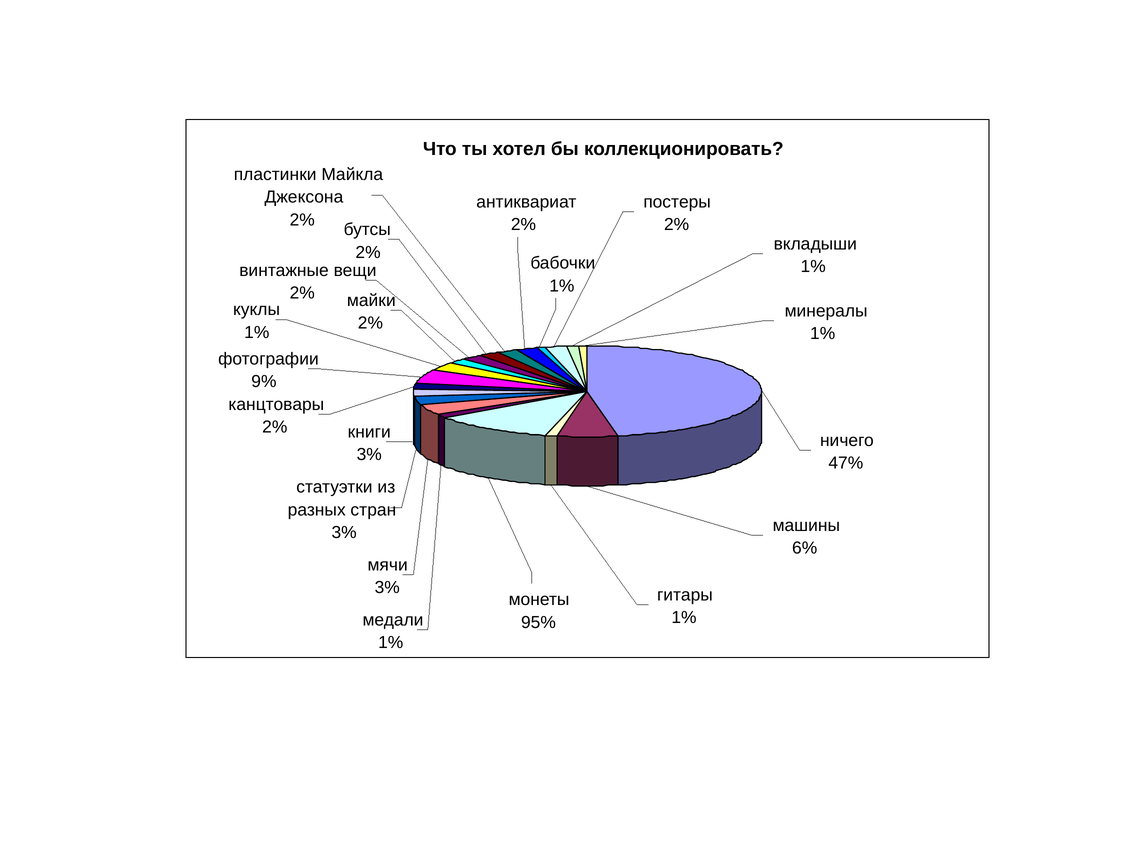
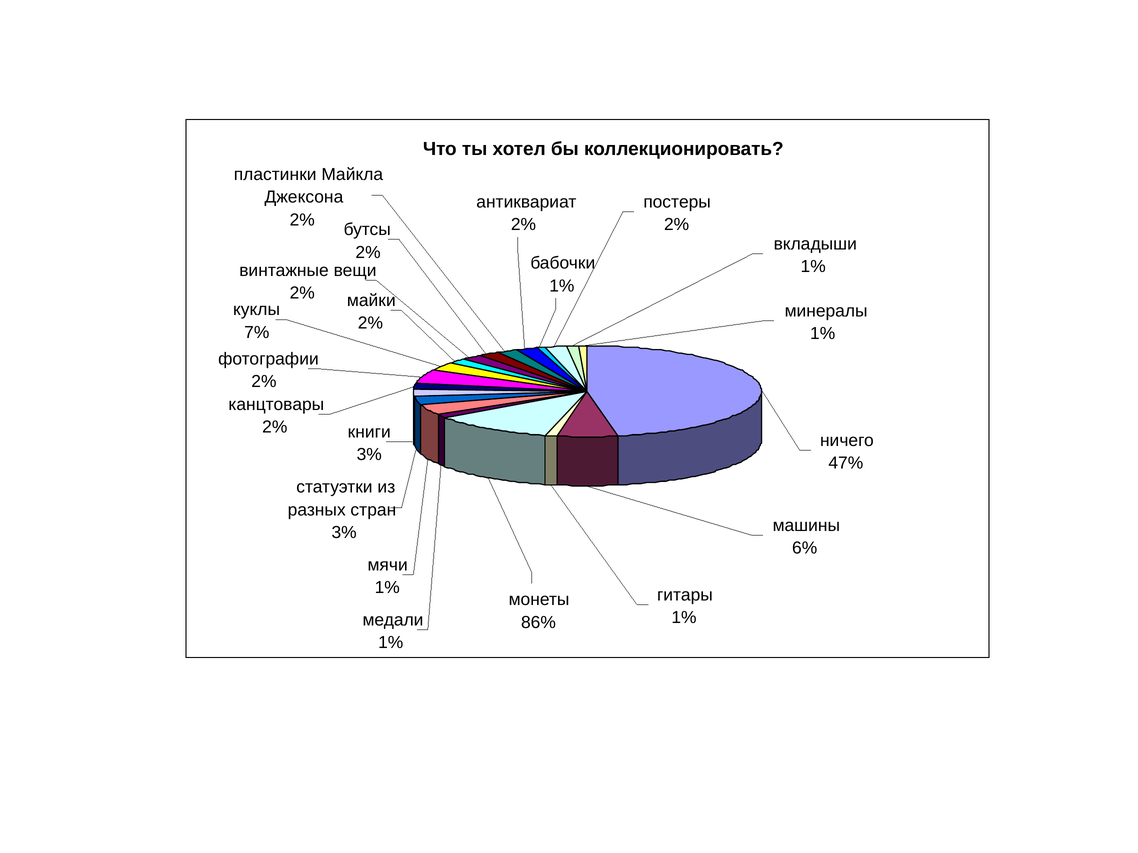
1% at (257, 333): 1% -> 7%
9% at (264, 382): 9% -> 2%
3% at (387, 588): 3% -> 1%
95%: 95% -> 86%
